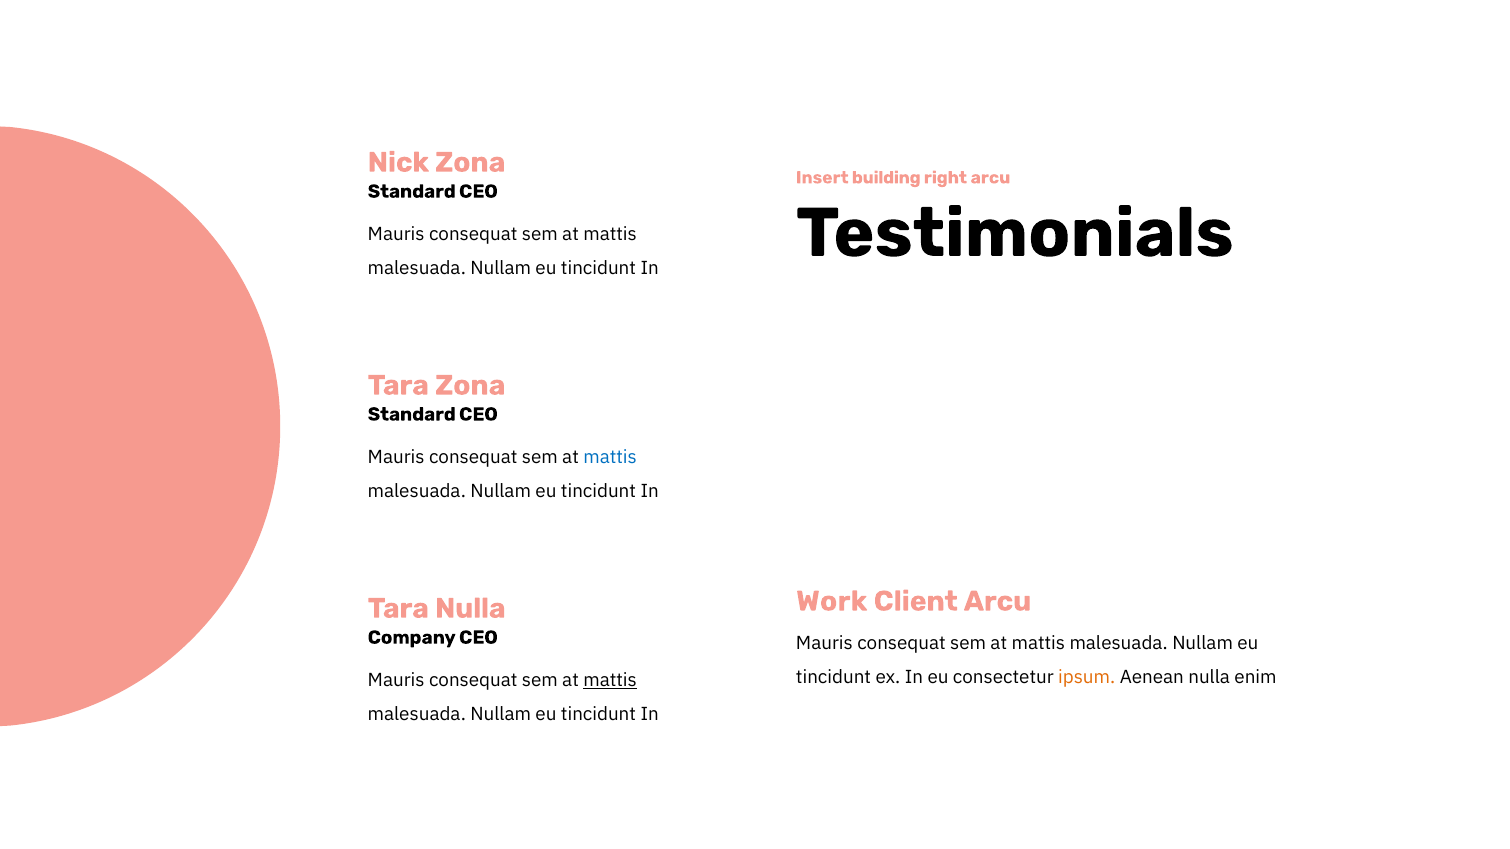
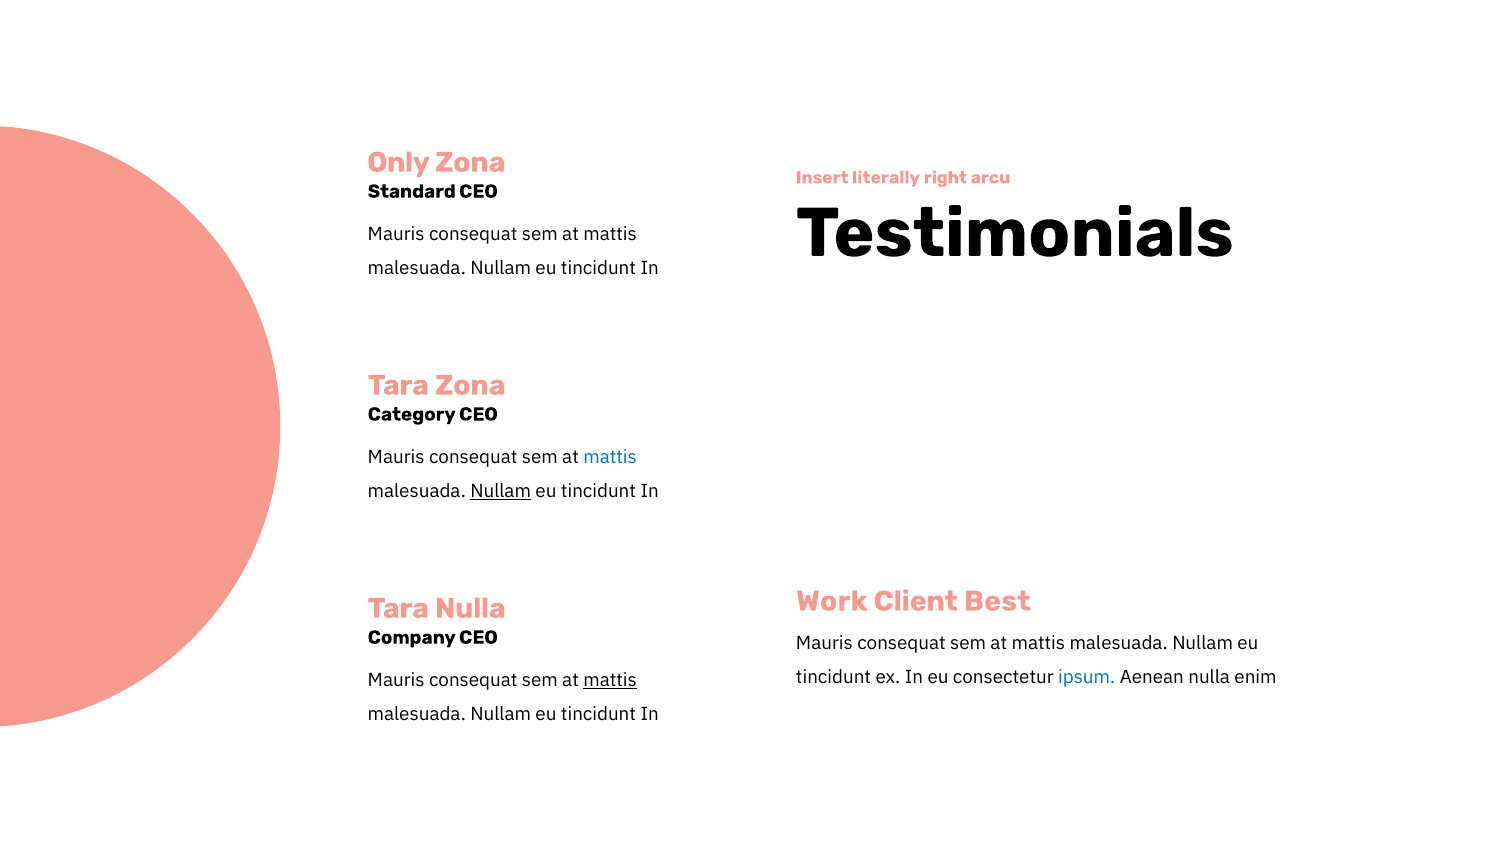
Nick: Nick -> Only
building: building -> literally
Standard at (412, 414): Standard -> Category
Nullam at (501, 491) underline: none -> present
Client Arcu: Arcu -> Best
ipsum colour: orange -> blue
